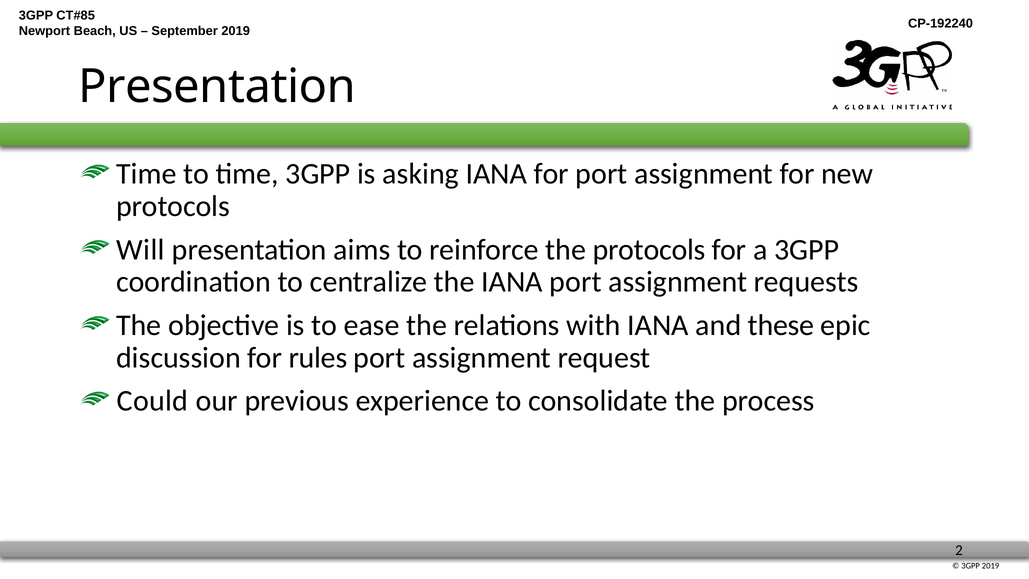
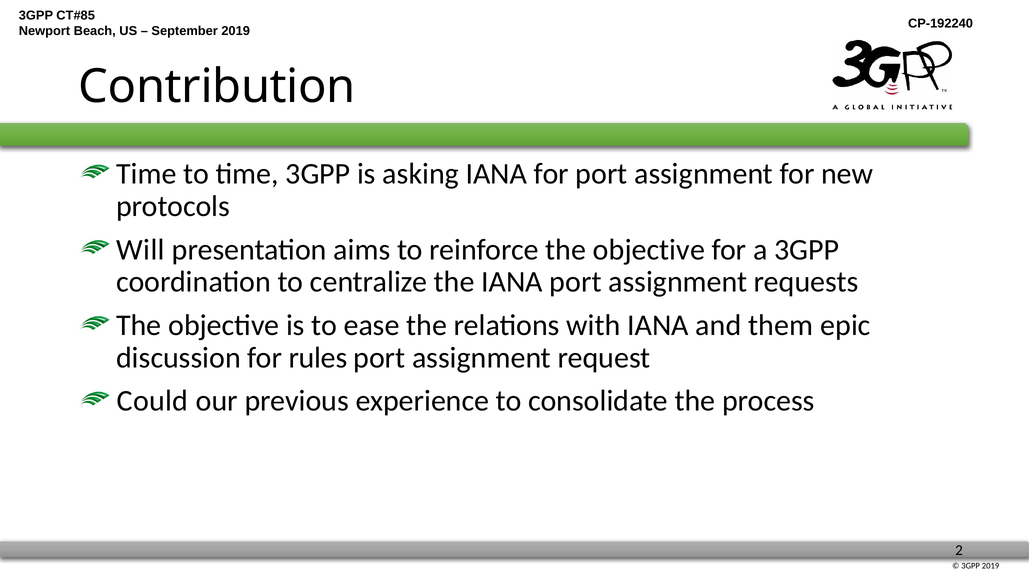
Presentation at (217, 86): Presentation -> Contribution
reinforce the protocols: protocols -> objective
these: these -> them
